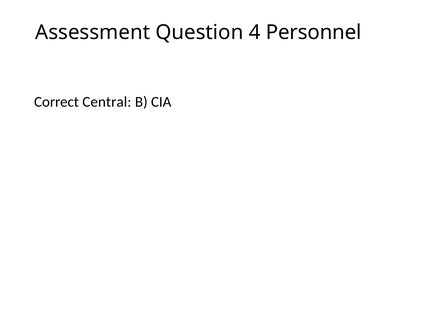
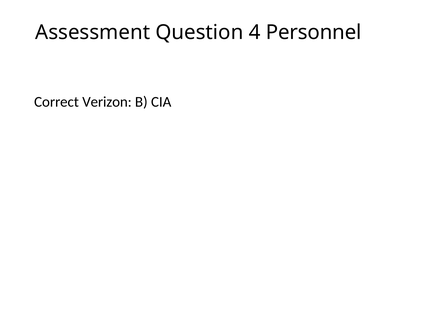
Central: Central -> Verizon
